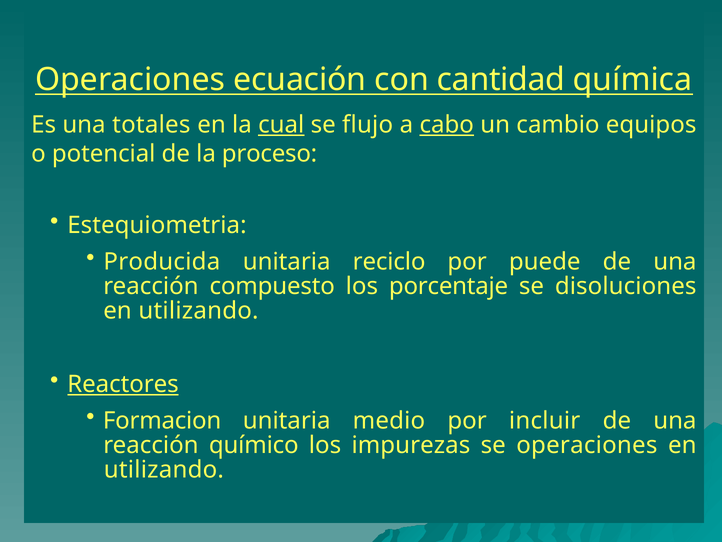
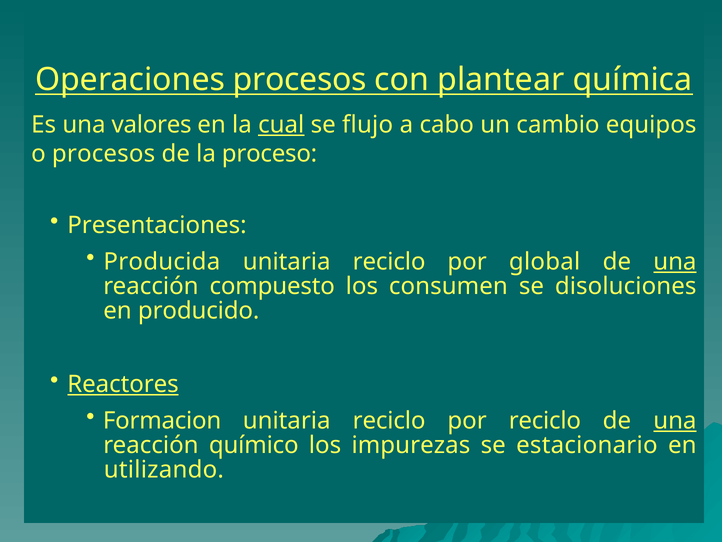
Operaciones ecuación: ecuación -> procesos
cantidad: cantidad -> plantear
totales: totales -> valores
cabo underline: present -> none
o potencial: potencial -> procesos
Estequiometria: Estequiometria -> Presentaciones
puede: puede -> global
una at (675, 262) underline: none -> present
porcentaje: porcentaje -> consumen
utilizando at (199, 311): utilizando -> producido
medio at (389, 420): medio -> reciclo
por incluir: incluir -> reciclo
una at (675, 420) underline: none -> present
se operaciones: operaciones -> estacionario
